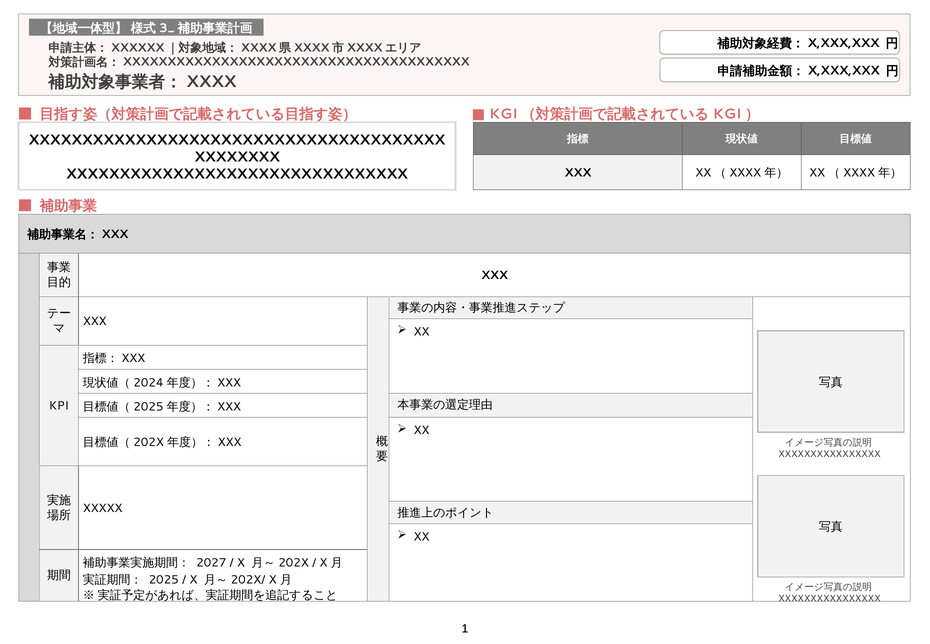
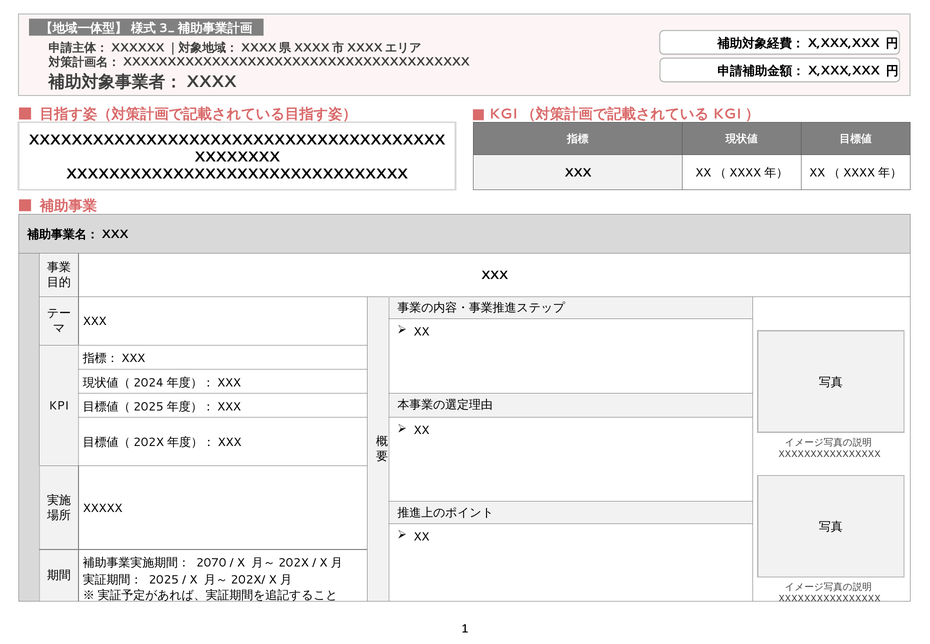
2027: 2027 -> 2070
